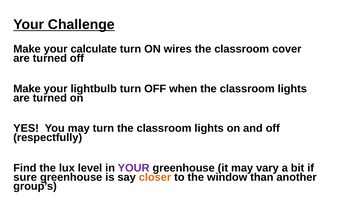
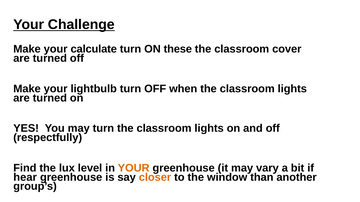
wires: wires -> these
YOUR at (134, 168) colour: purple -> orange
sure: sure -> hear
